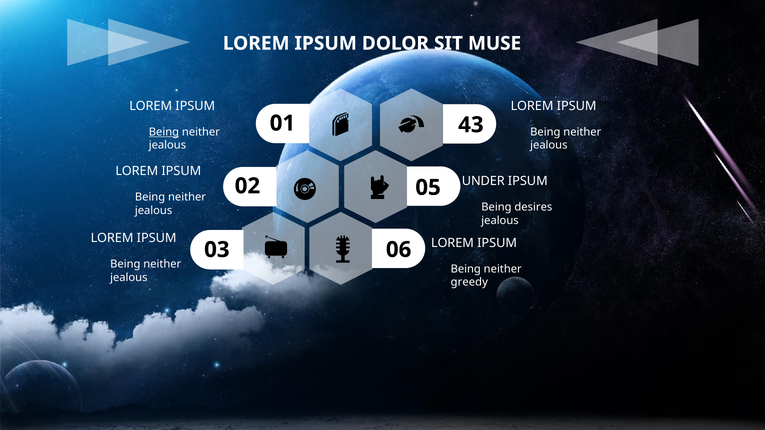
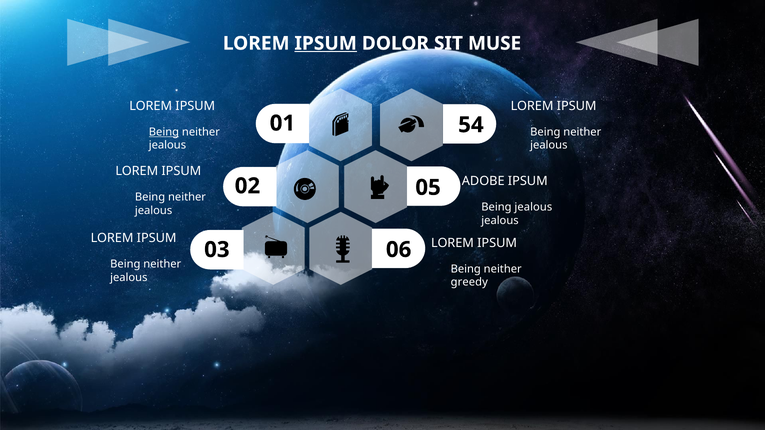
IPSUM at (326, 43) underline: none -> present
43: 43 -> 54
UNDER: UNDER -> ADOBE
Being desires: desires -> jealous
